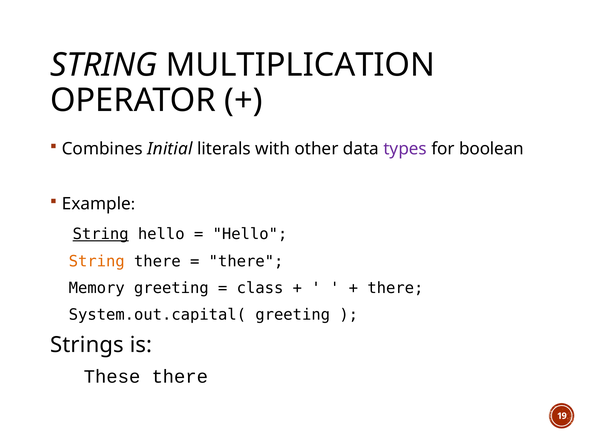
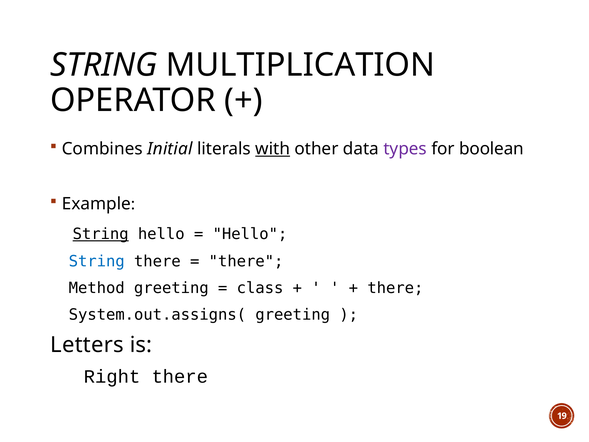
with underline: none -> present
String at (97, 261) colour: orange -> blue
Memory: Memory -> Method
System.out.capital(: System.out.capital( -> System.out.assigns(
Strings: Strings -> Letters
These: These -> Right
